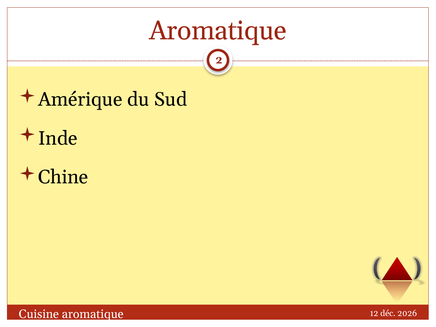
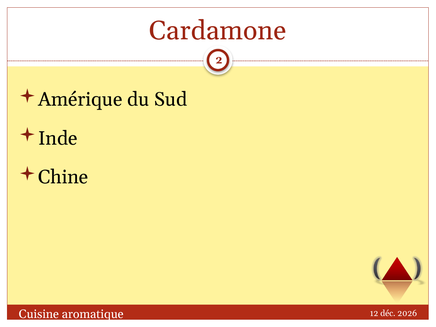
Aromatique at (218, 31): Aromatique -> Cardamone
